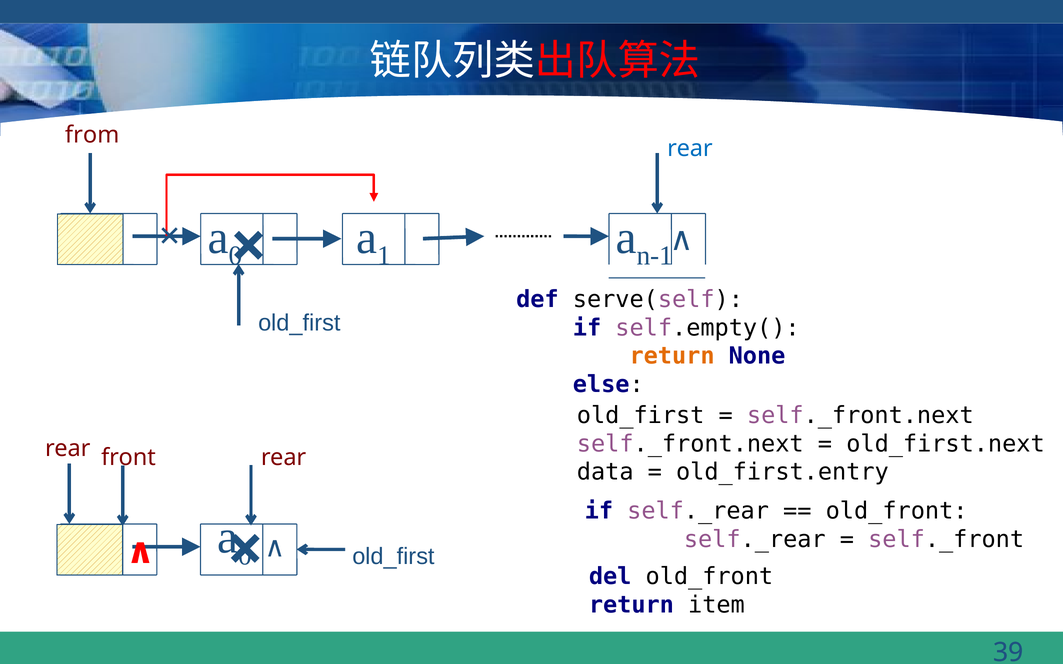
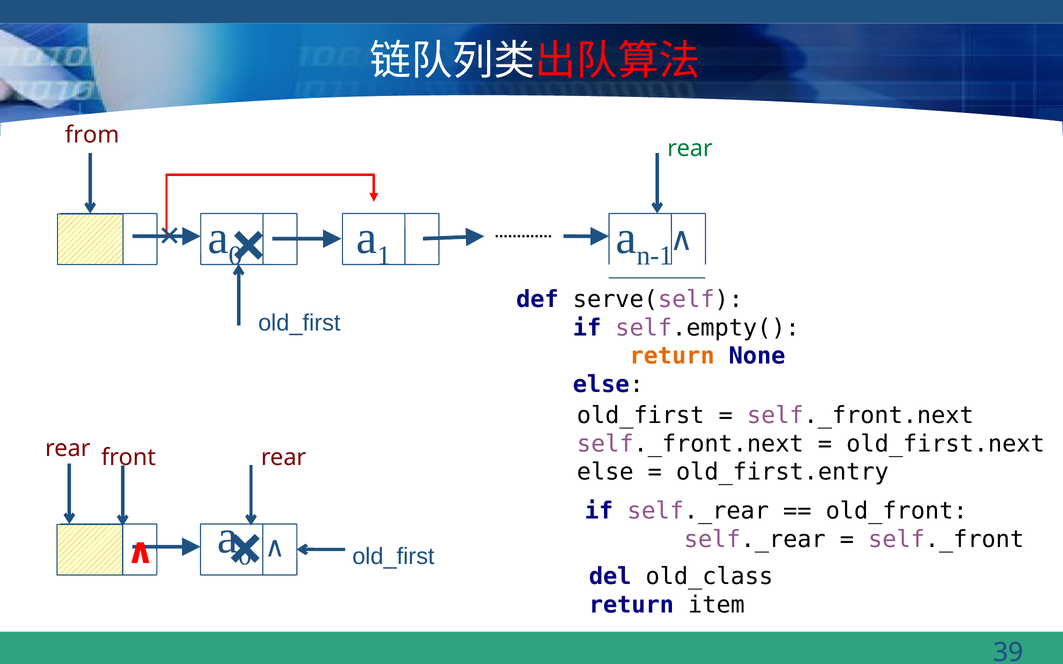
rear at (690, 149) colour: blue -> green
data at (605, 472): data -> else
del old_front: old_front -> old_class
